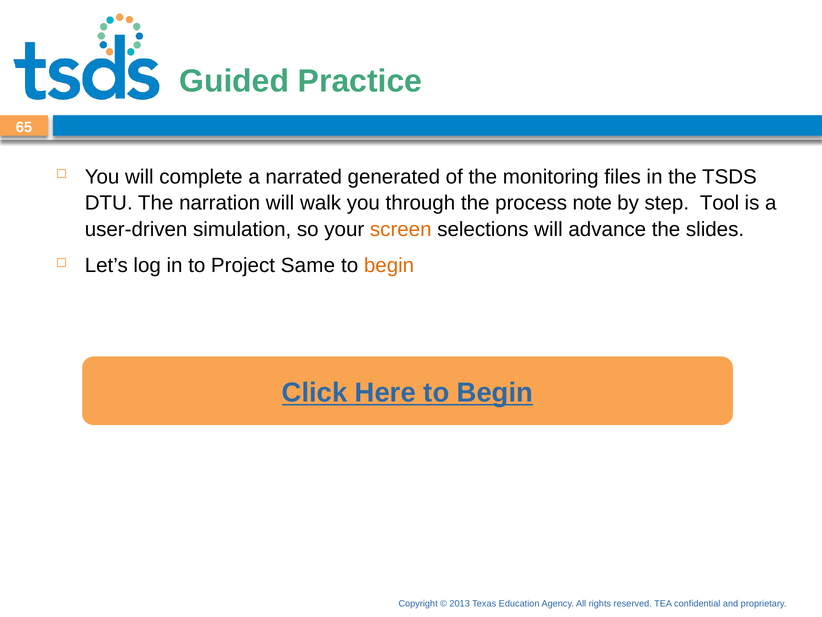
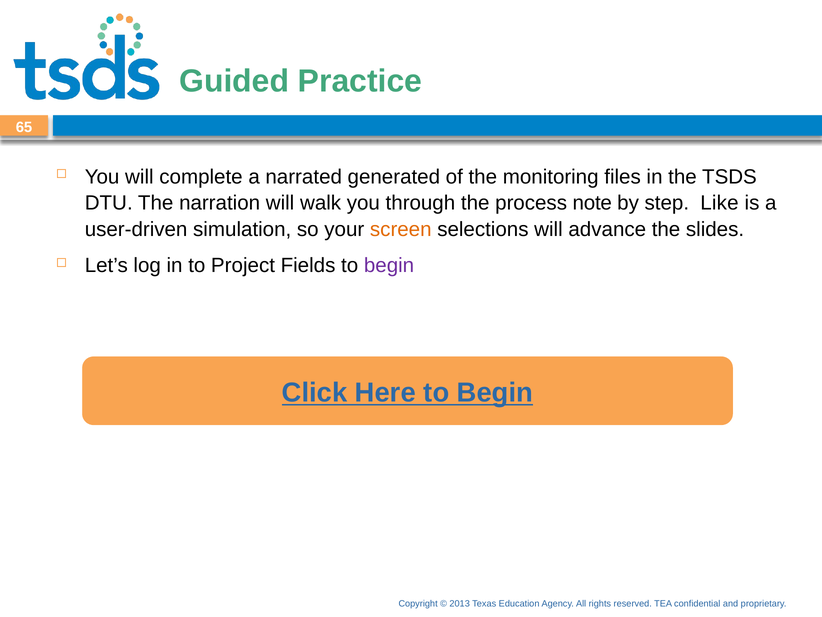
Tool: Tool -> Like
Same: Same -> Fields
begin at (389, 265) colour: orange -> purple
